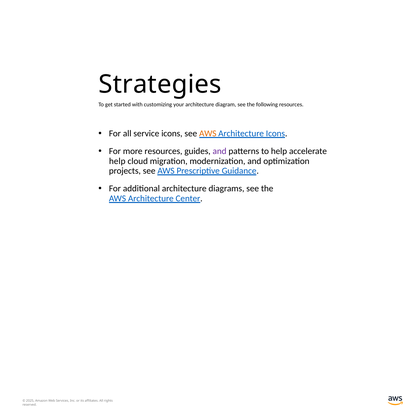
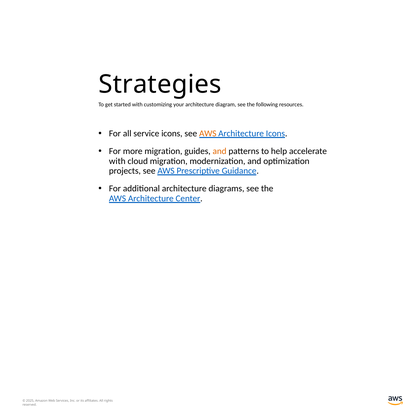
more resources: resources -> migration
and at (220, 151) colour: purple -> orange
help at (117, 161): help -> with
